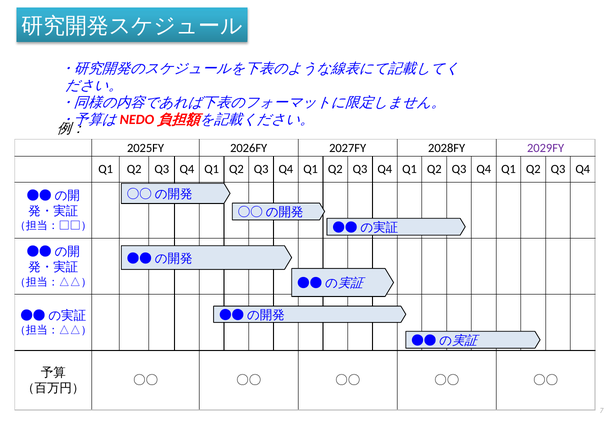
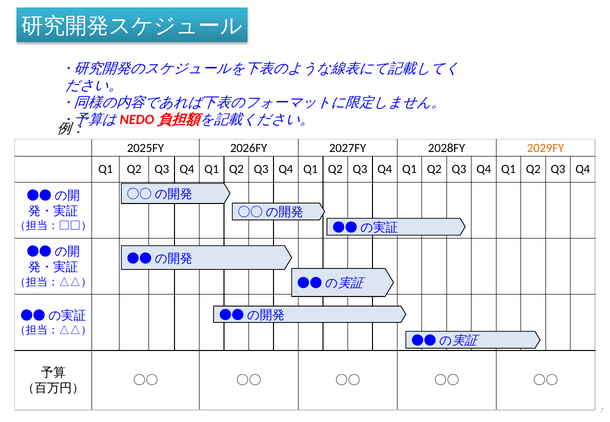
2029FY colour: purple -> orange
